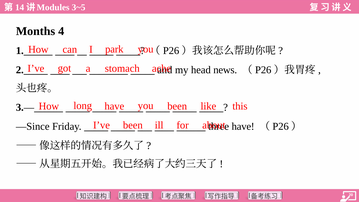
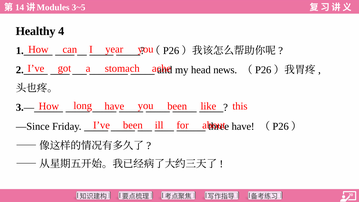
Months: Months -> Healthy
park: park -> year
